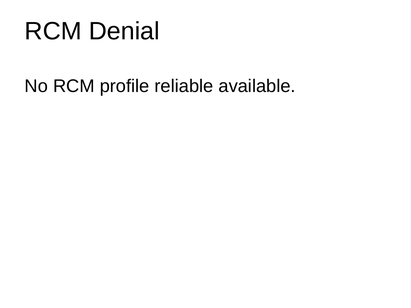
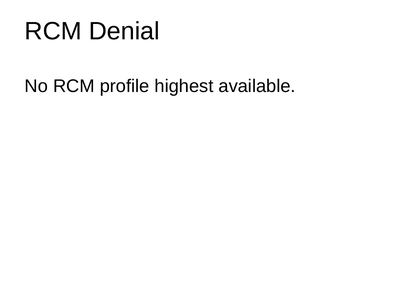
reliable: reliable -> highest
